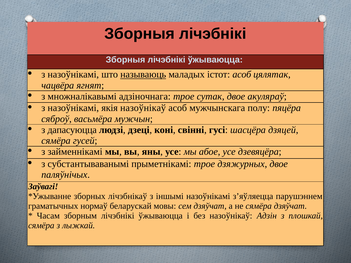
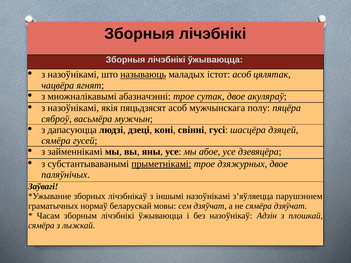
адзіночнага: адзіночнага -> абазначэнні
якія назоўнікаў: назоўнікаў -> пяцьдзясят
прыметнікамі underline: none -> present
